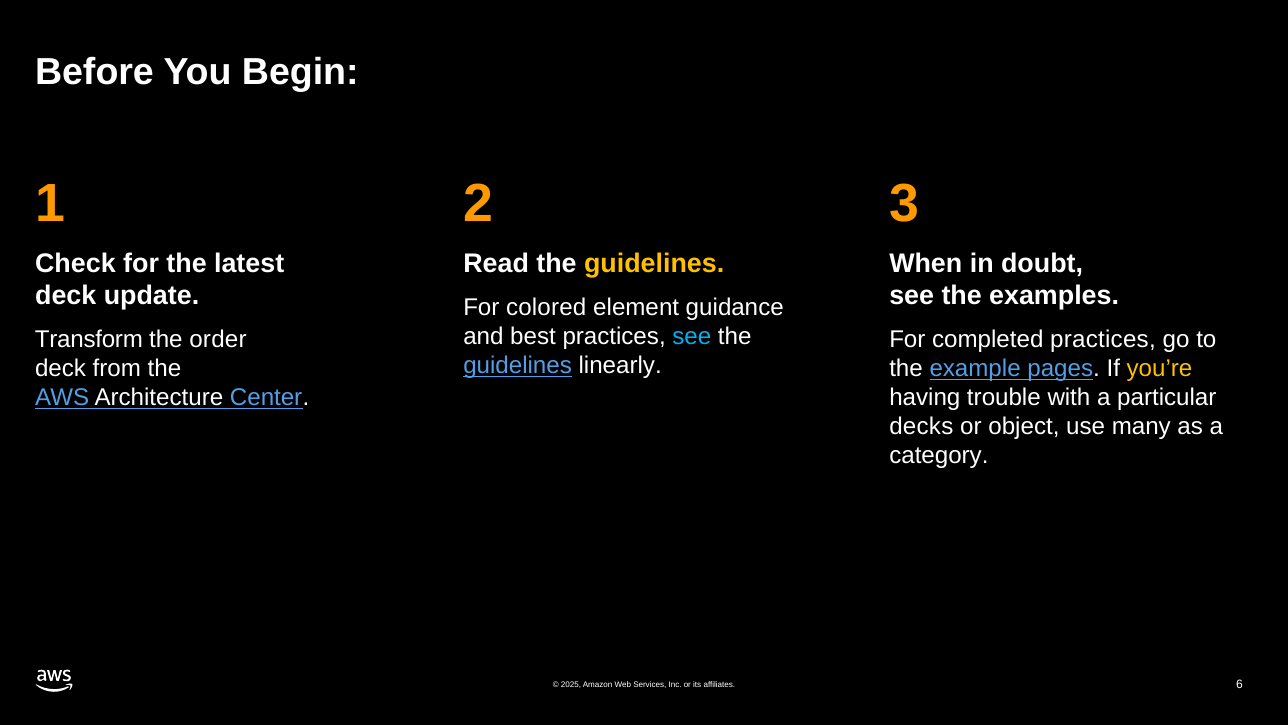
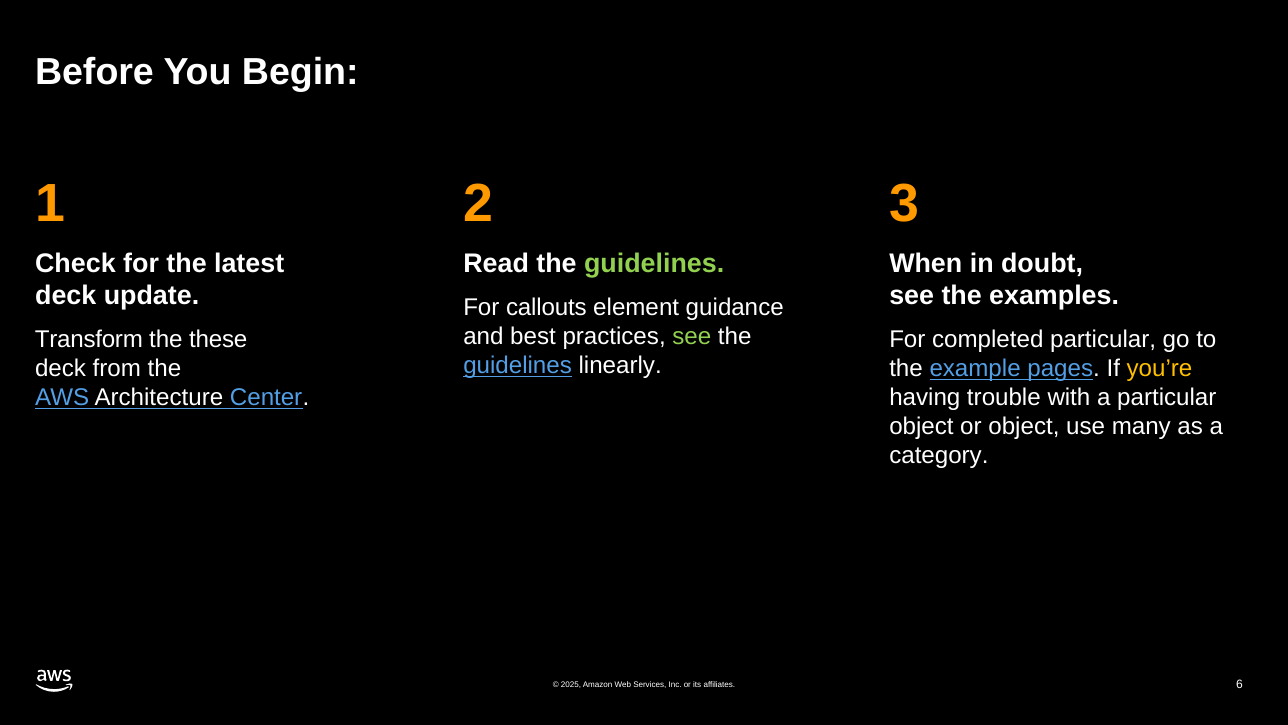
guidelines at (654, 264) colour: yellow -> light green
colored: colored -> callouts
see at (692, 336) colour: light blue -> light green
order: order -> these
completed practices: practices -> particular
decks at (921, 427): decks -> object
